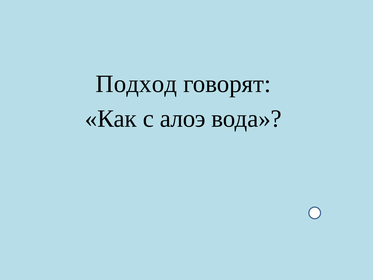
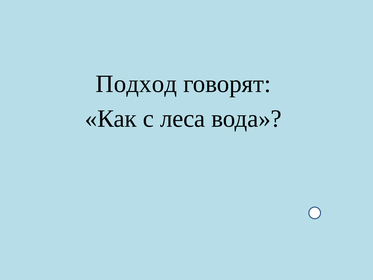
алоэ: алоэ -> леса
